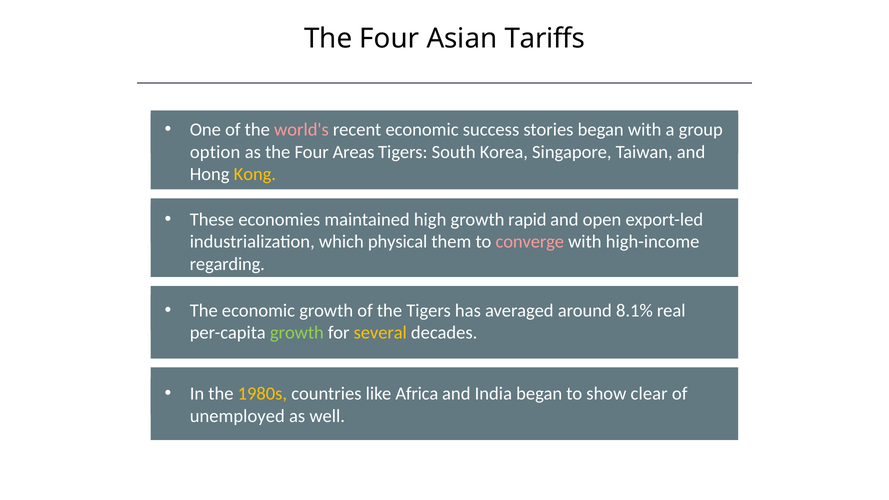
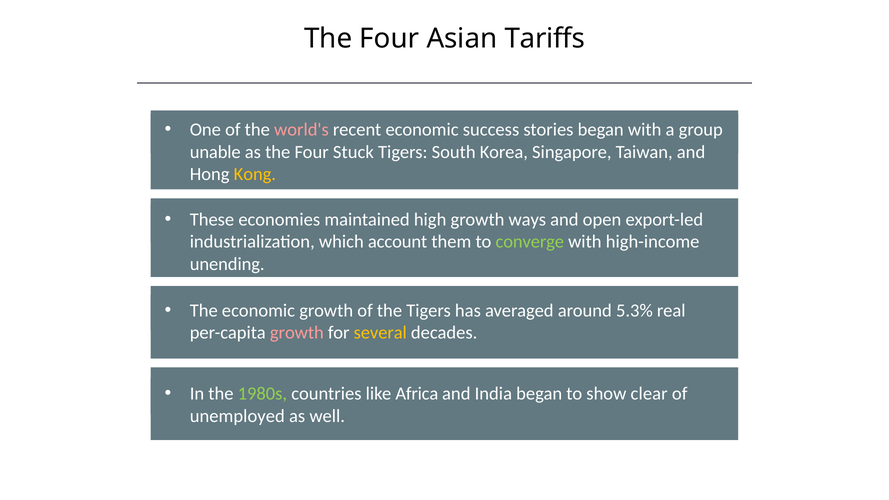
option: option -> unable
Areas: Areas -> Stuck
rapid: rapid -> ways
physical: physical -> account
converge colour: pink -> light green
regarding: regarding -> unending
8.1%: 8.1% -> 5.3%
growth at (297, 333) colour: light green -> pink
1980s colour: yellow -> light green
